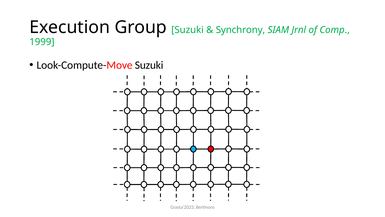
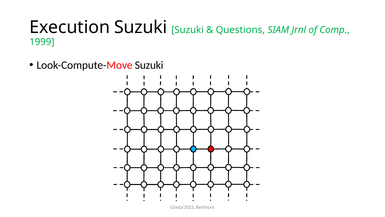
Execution Group: Group -> Suzuki
Synchrony: Synchrony -> Questions
